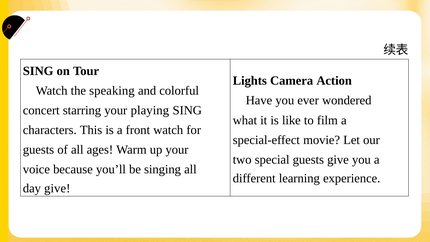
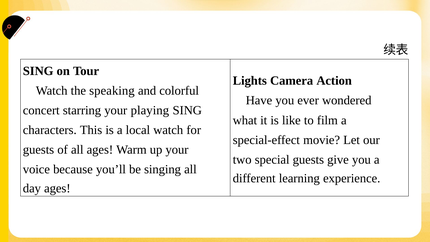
front: front -> local
day give: give -> ages
